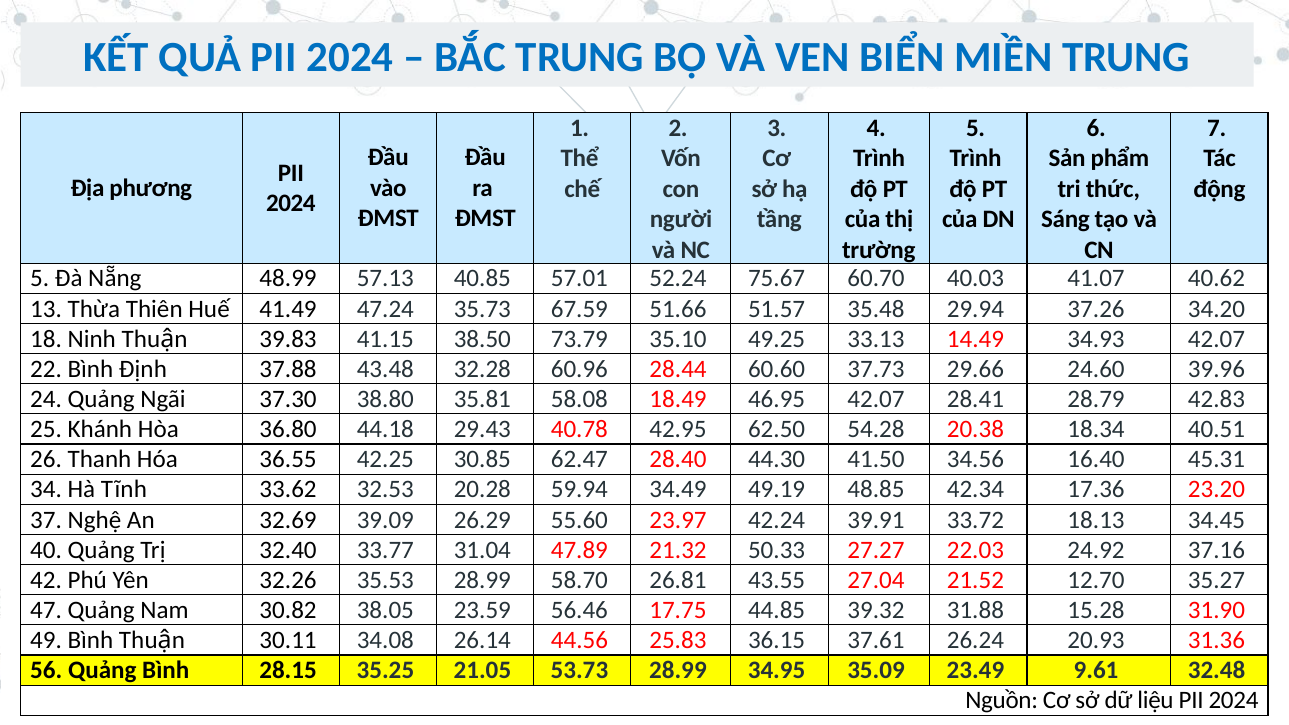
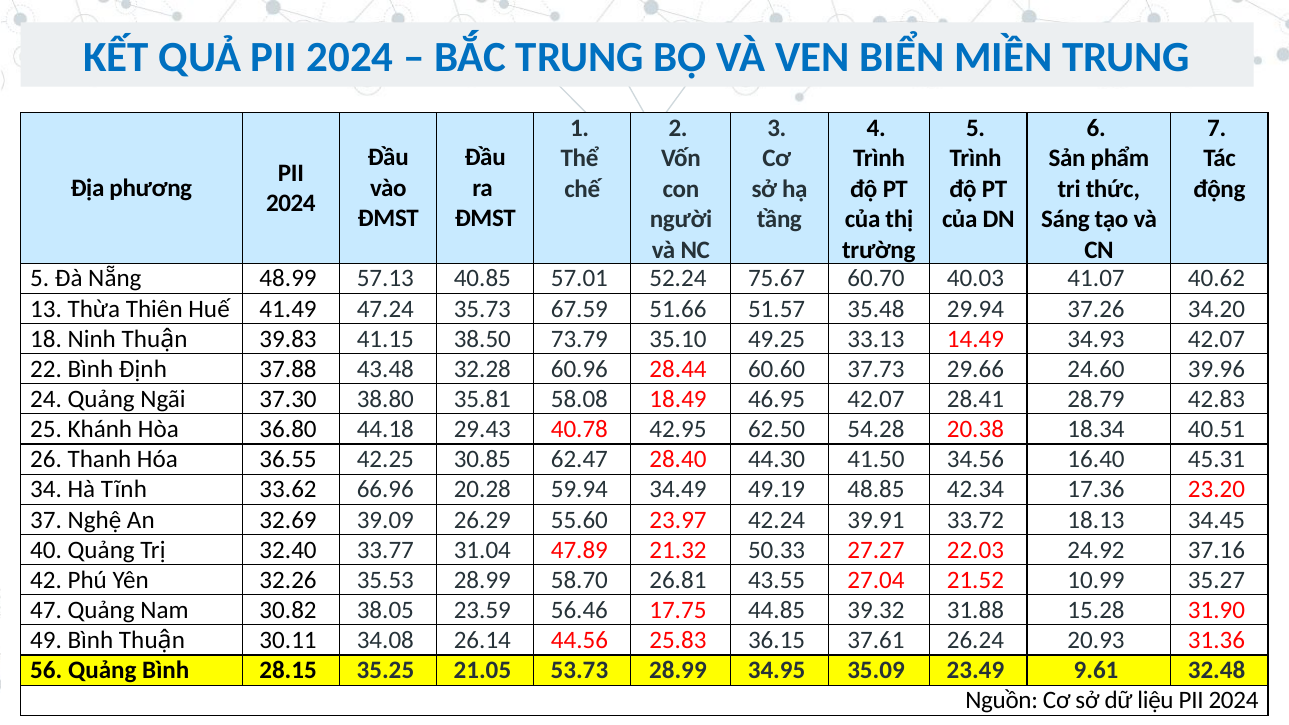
32.53: 32.53 -> 66.96
12.70: 12.70 -> 10.99
